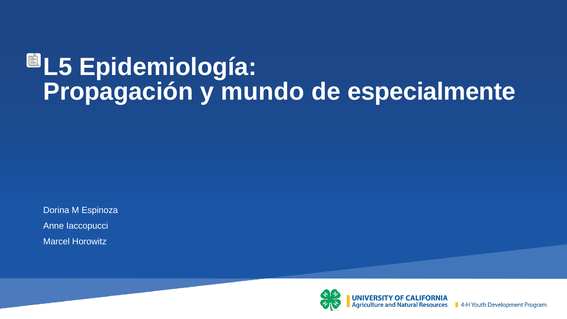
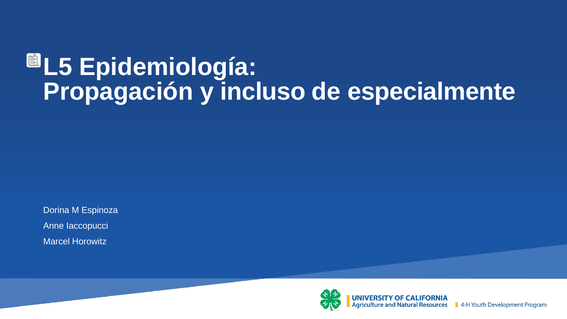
mundo: mundo -> incluso
